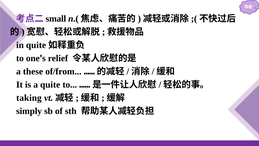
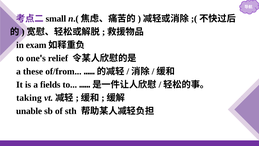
in quite: quite -> exam
a quite: quite -> fields
simply: simply -> unable
